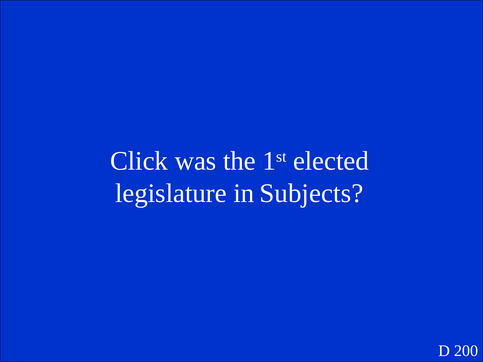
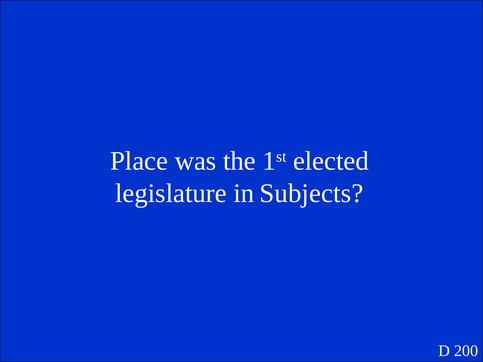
Click: Click -> Place
